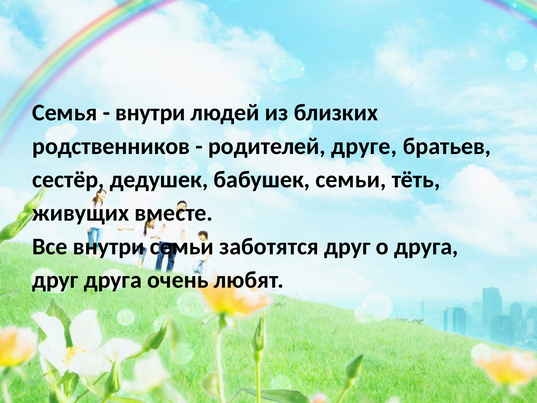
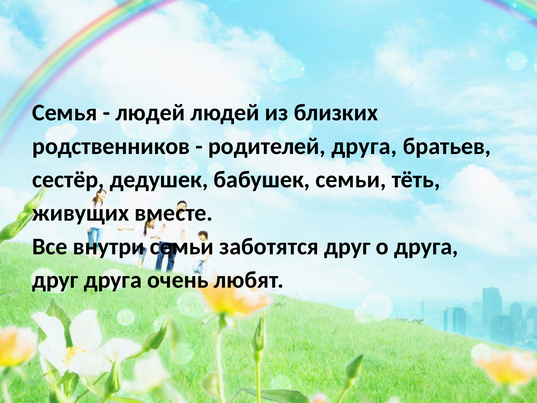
внутри at (150, 113): внутри -> людей
родителей друге: друге -> друга
